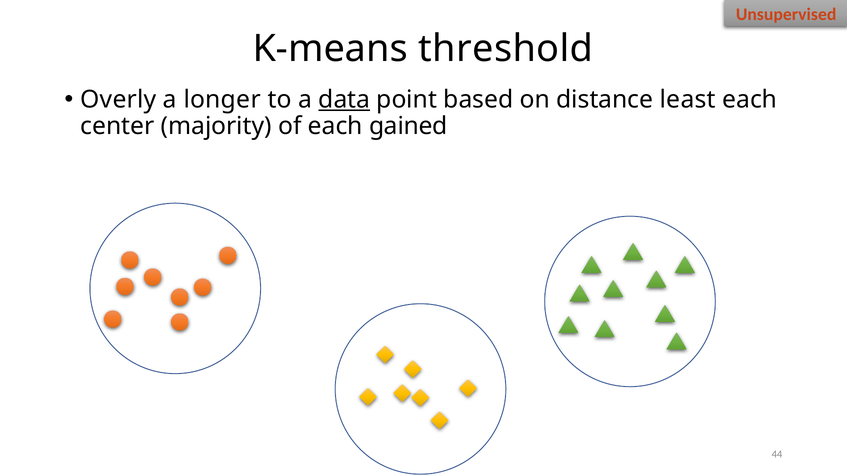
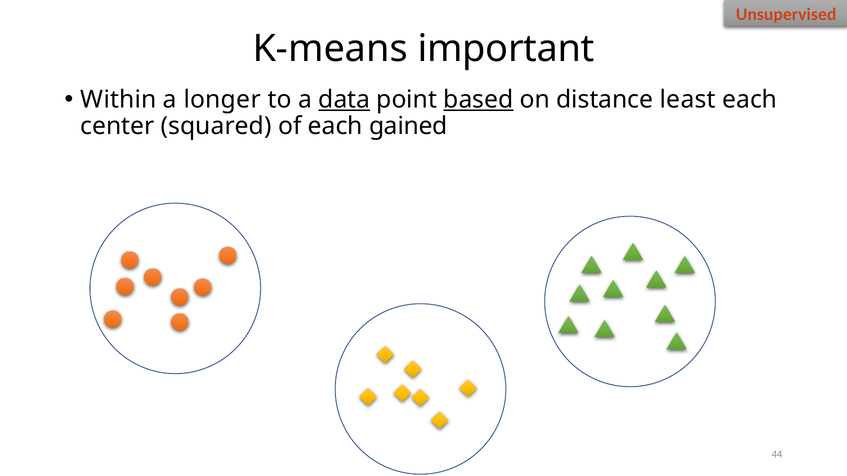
threshold: threshold -> important
Overly: Overly -> Within
based underline: none -> present
majority: majority -> squared
